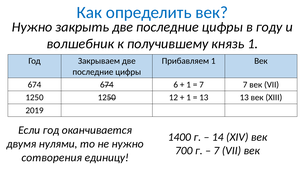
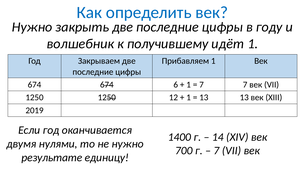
князь: князь -> идёт
сотворения: сотворения -> результате
